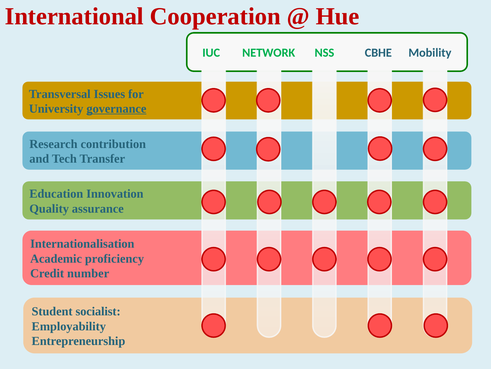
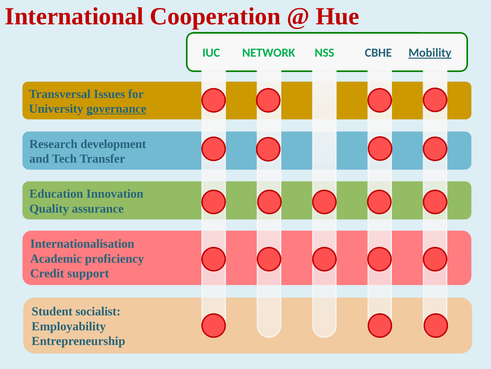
Mobility underline: none -> present
contribution: contribution -> development
number: number -> support
